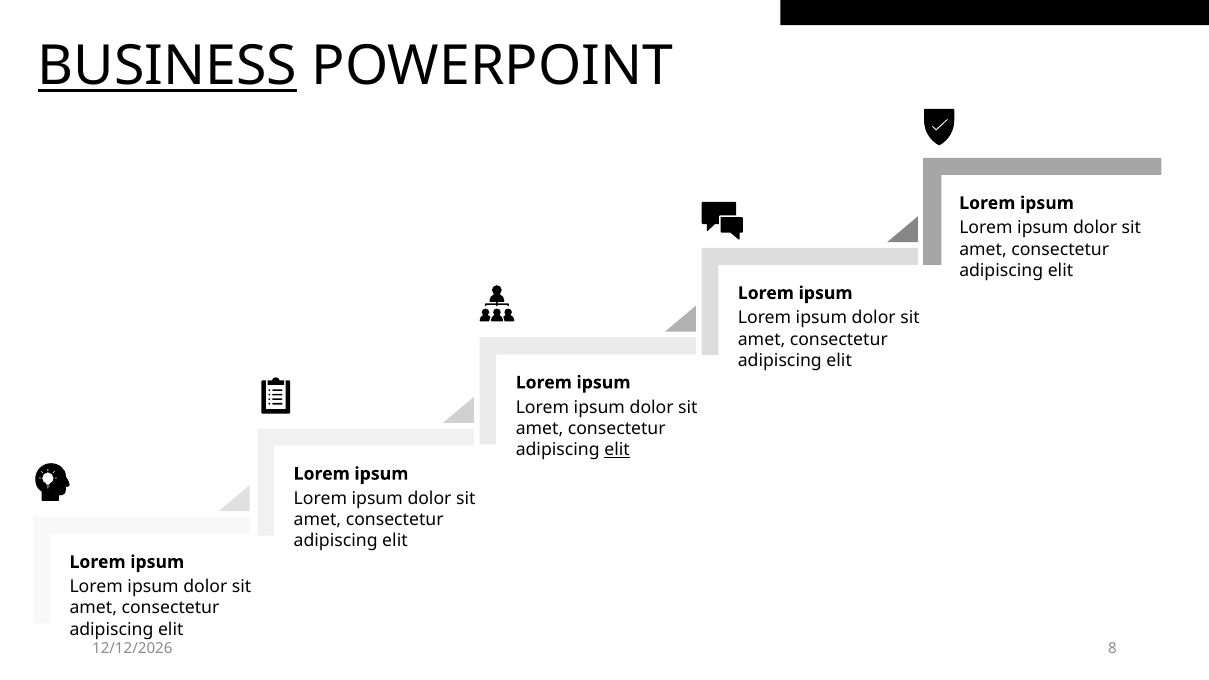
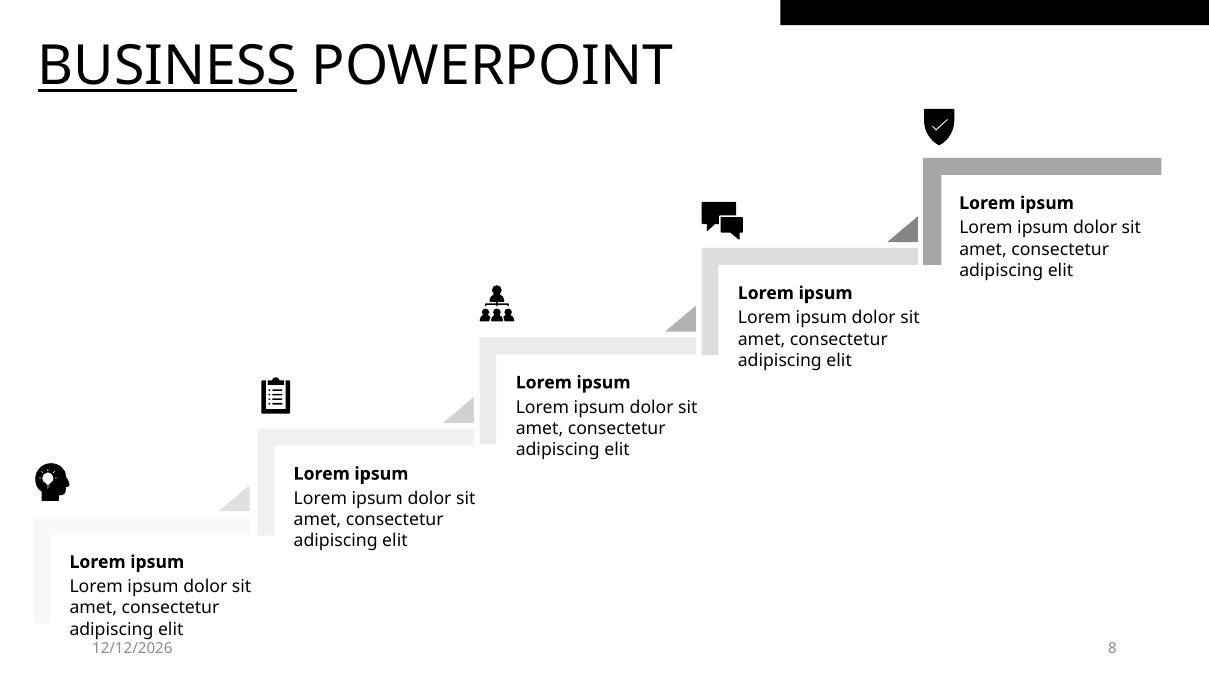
elit at (617, 450) underline: present -> none
